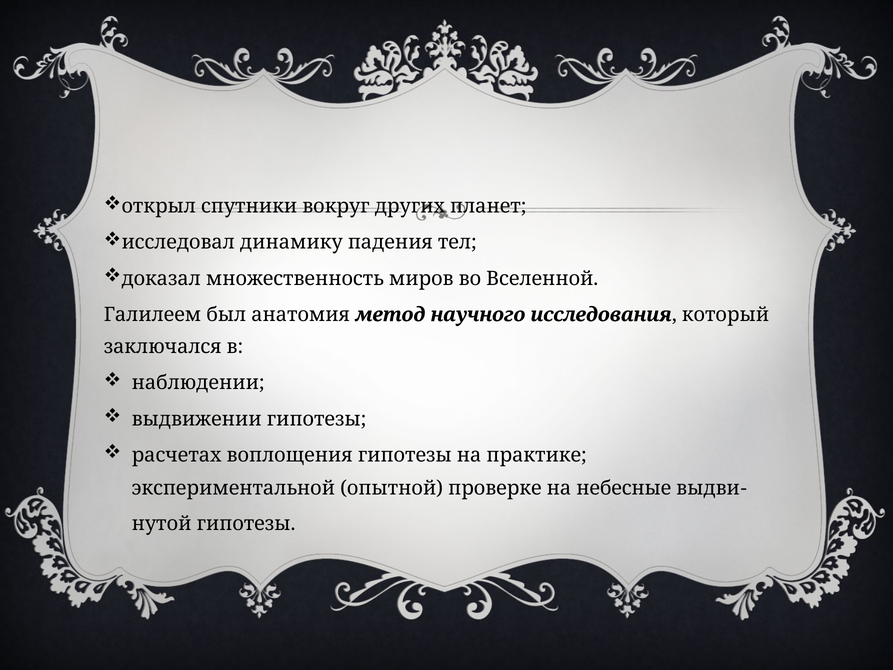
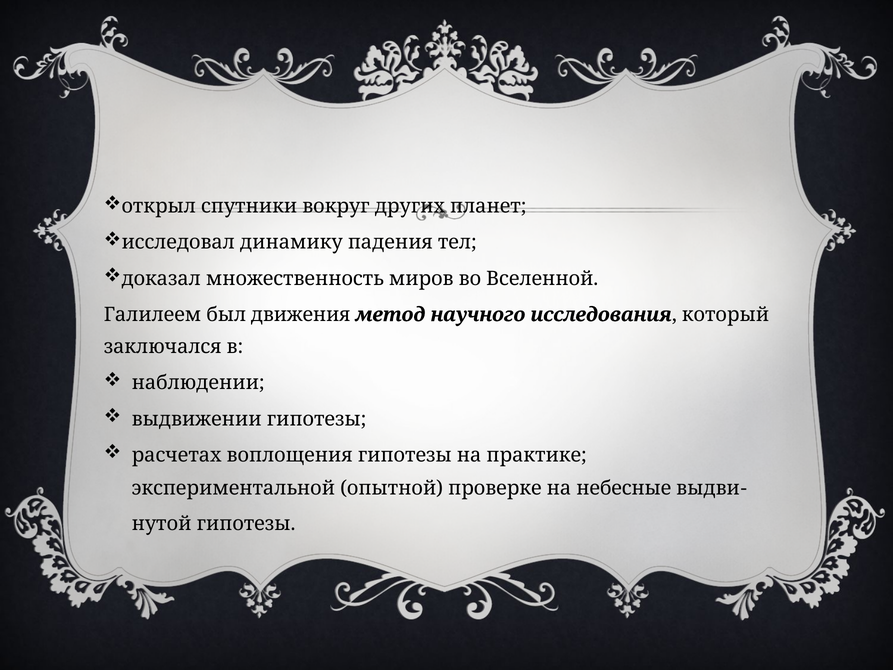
анатомия: анатомия -> движения
